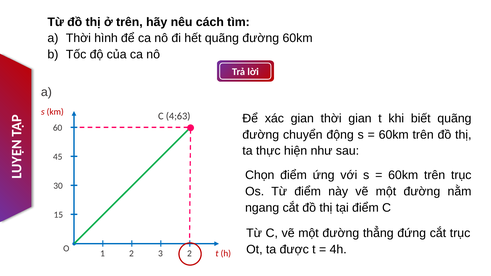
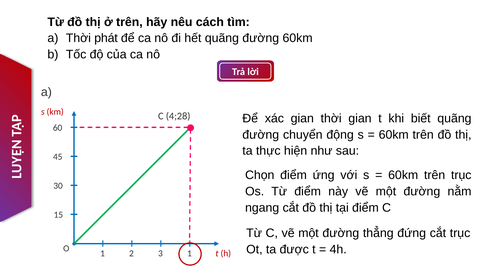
hình: hình -> phát
4;63: 4;63 -> 4;28
3 2: 2 -> 1
